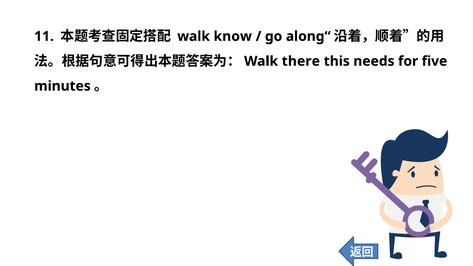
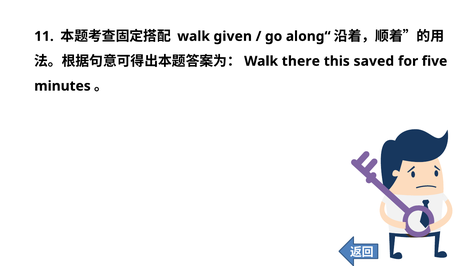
know: know -> given
needs: needs -> saved
